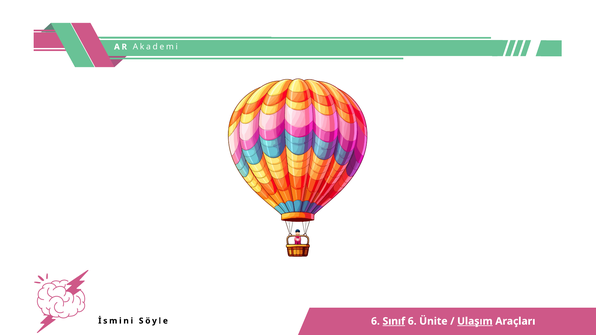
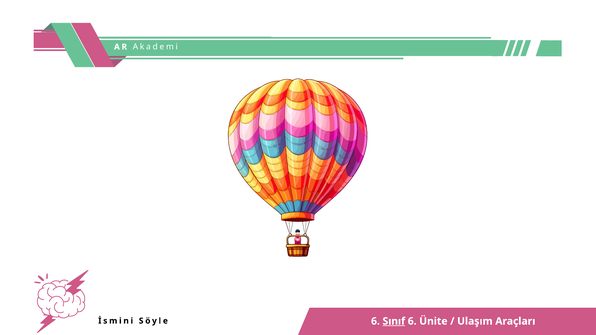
Ulaşım underline: present -> none
